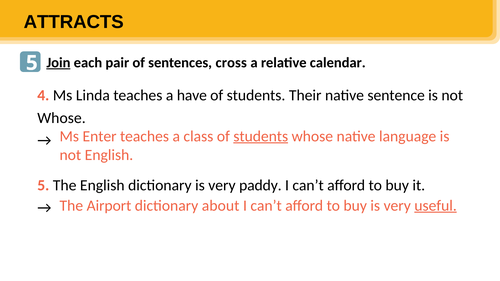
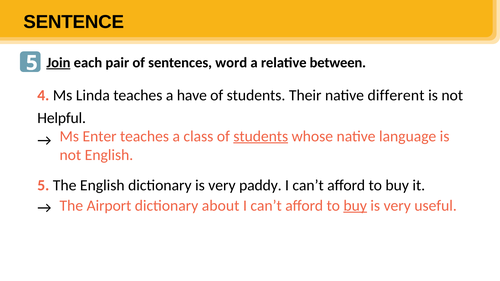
ATTRACTS: ATTRACTS -> SENTENCE
cross: cross -> word
calendar: calendar -> between
sentence: sentence -> different
Whose at (62, 118): Whose -> Helpful
buy at (355, 206) underline: none -> present
useful underline: present -> none
